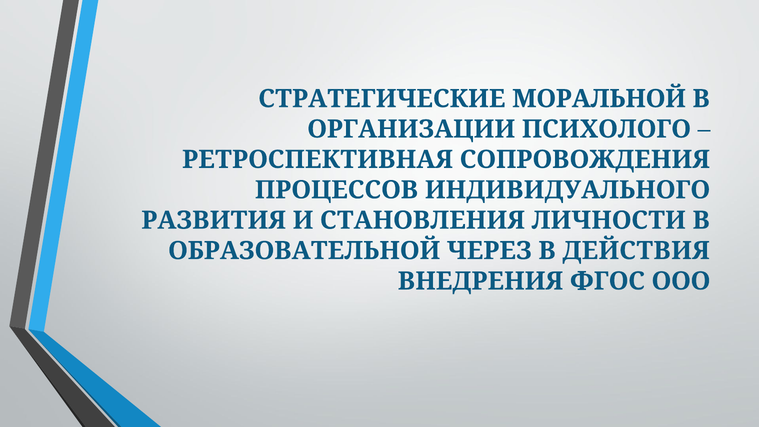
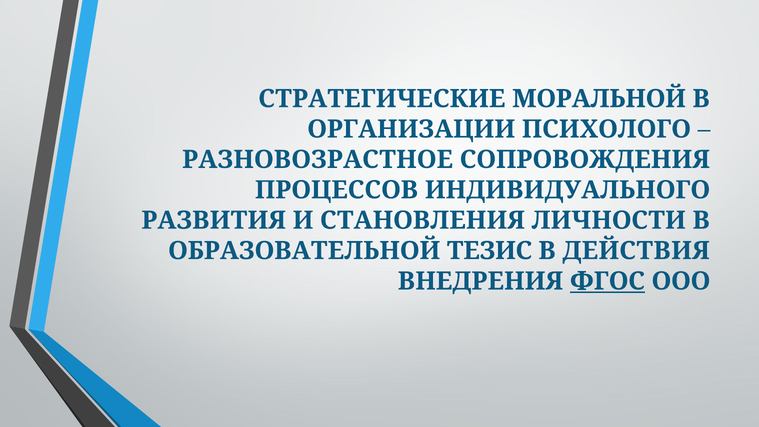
РЕТРОСПЕКТИВНАЯ: РЕТРОСПЕКТИВНАЯ -> РАЗНОВОЗРАСТНОЕ
ЧЕРЕЗ: ЧЕРЕЗ -> ТЕЗИС
ФГОС underline: none -> present
